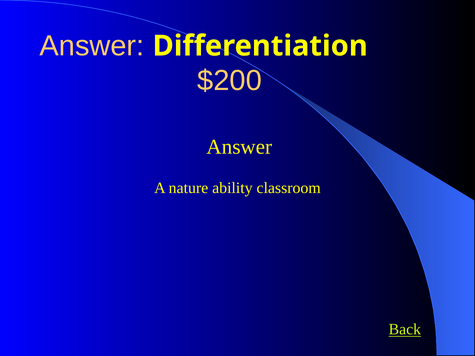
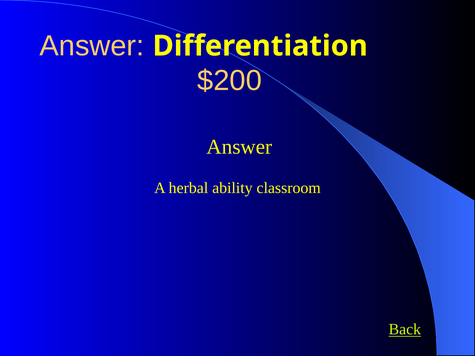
nature: nature -> herbal
